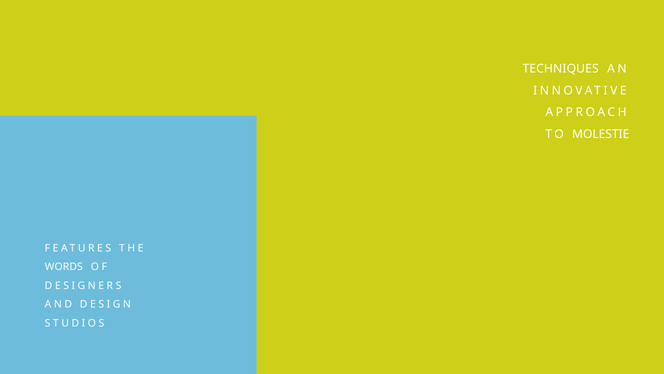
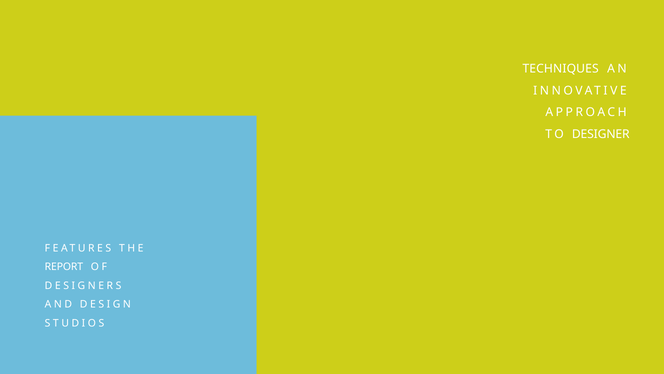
MOLESTIE: MOLESTIE -> DESIGNER
WORDS: WORDS -> REPORT
